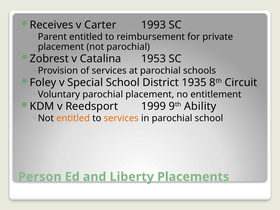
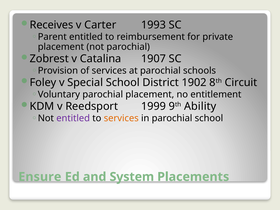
1953: 1953 -> 1907
1935: 1935 -> 1902
entitled at (73, 118) colour: orange -> purple
Person: Person -> Ensure
Liberty: Liberty -> System
